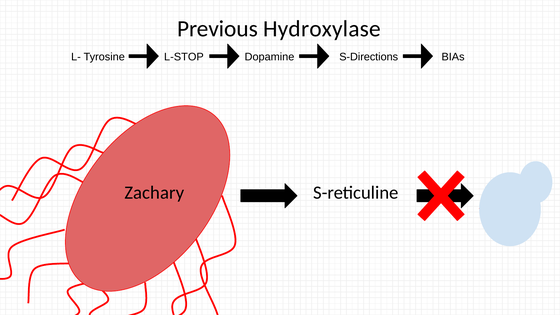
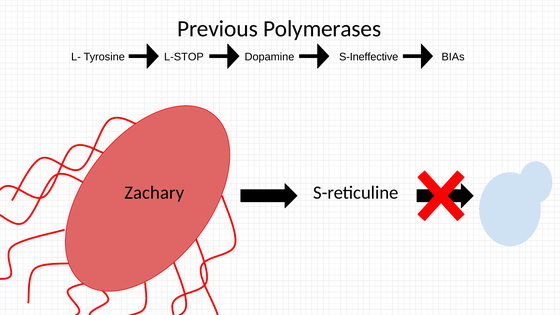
Hydroxylase: Hydroxylase -> Polymerases
S-Directions: S-Directions -> S-Ineffective
